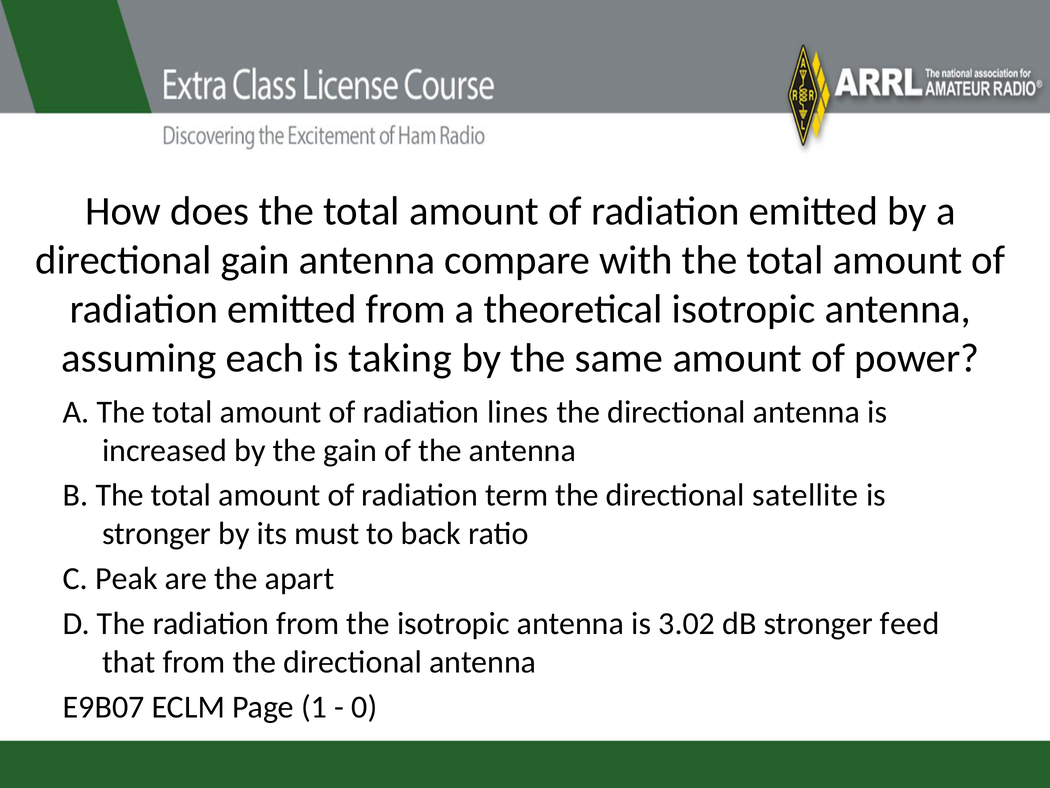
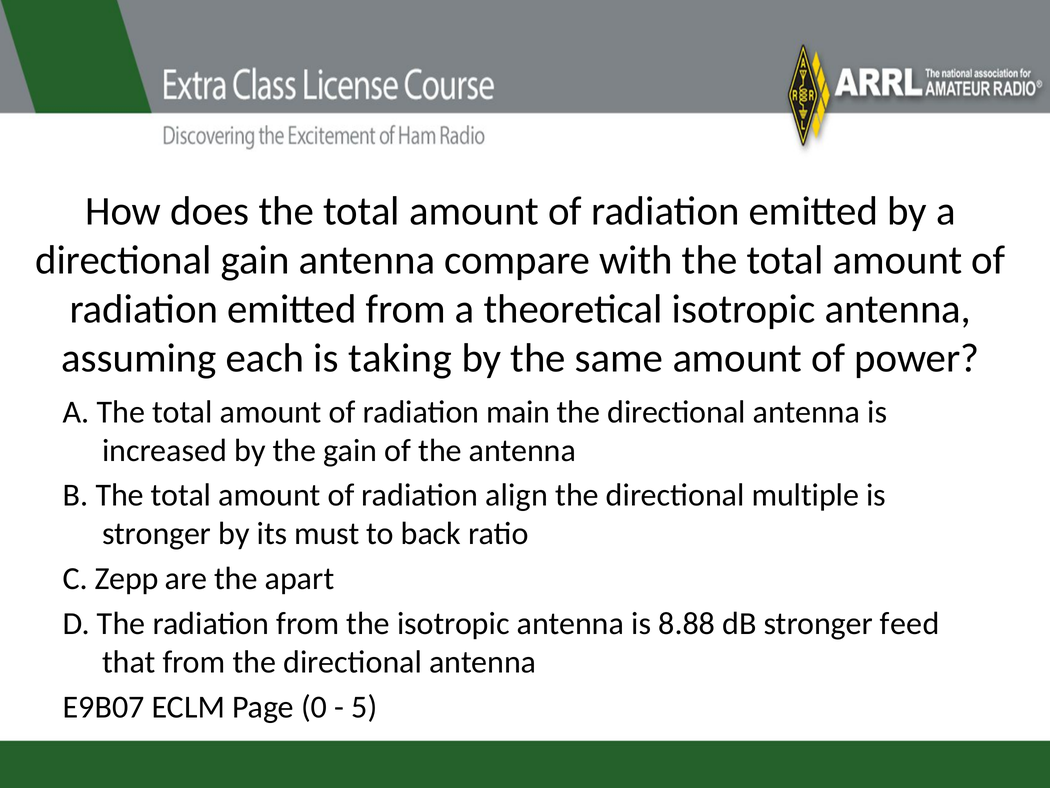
lines: lines -> main
term: term -> align
satellite: satellite -> multiple
Peak: Peak -> Zepp
3.02: 3.02 -> 8.88
1: 1 -> 0
0: 0 -> 5
